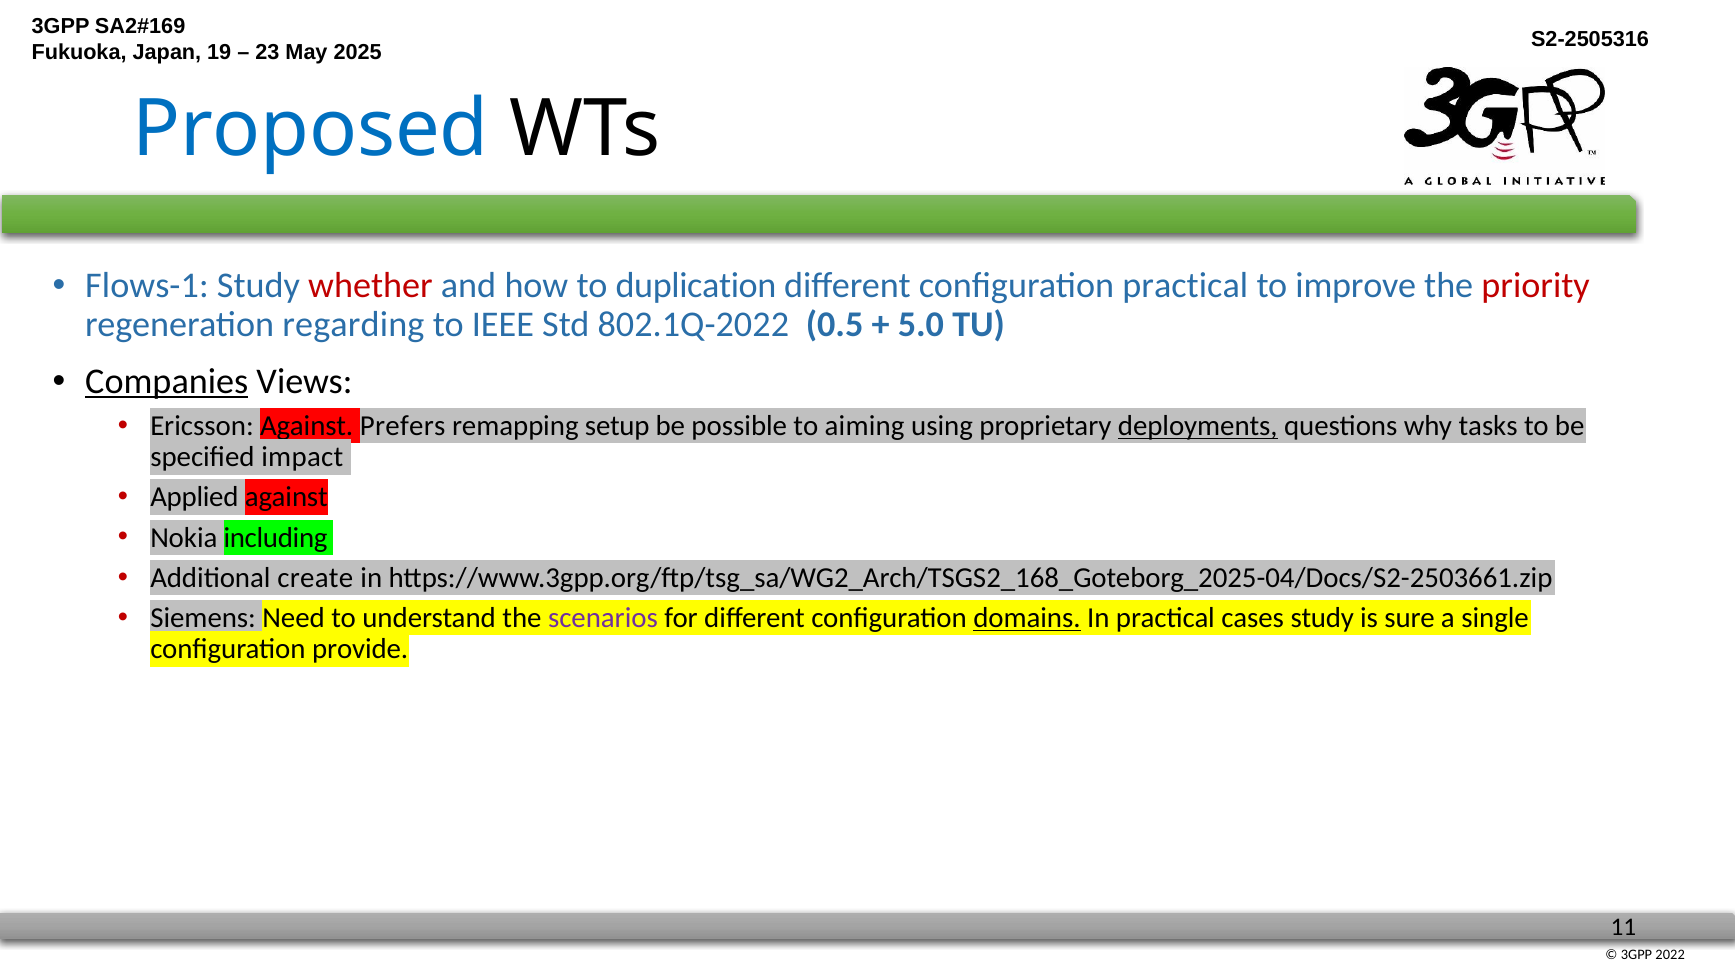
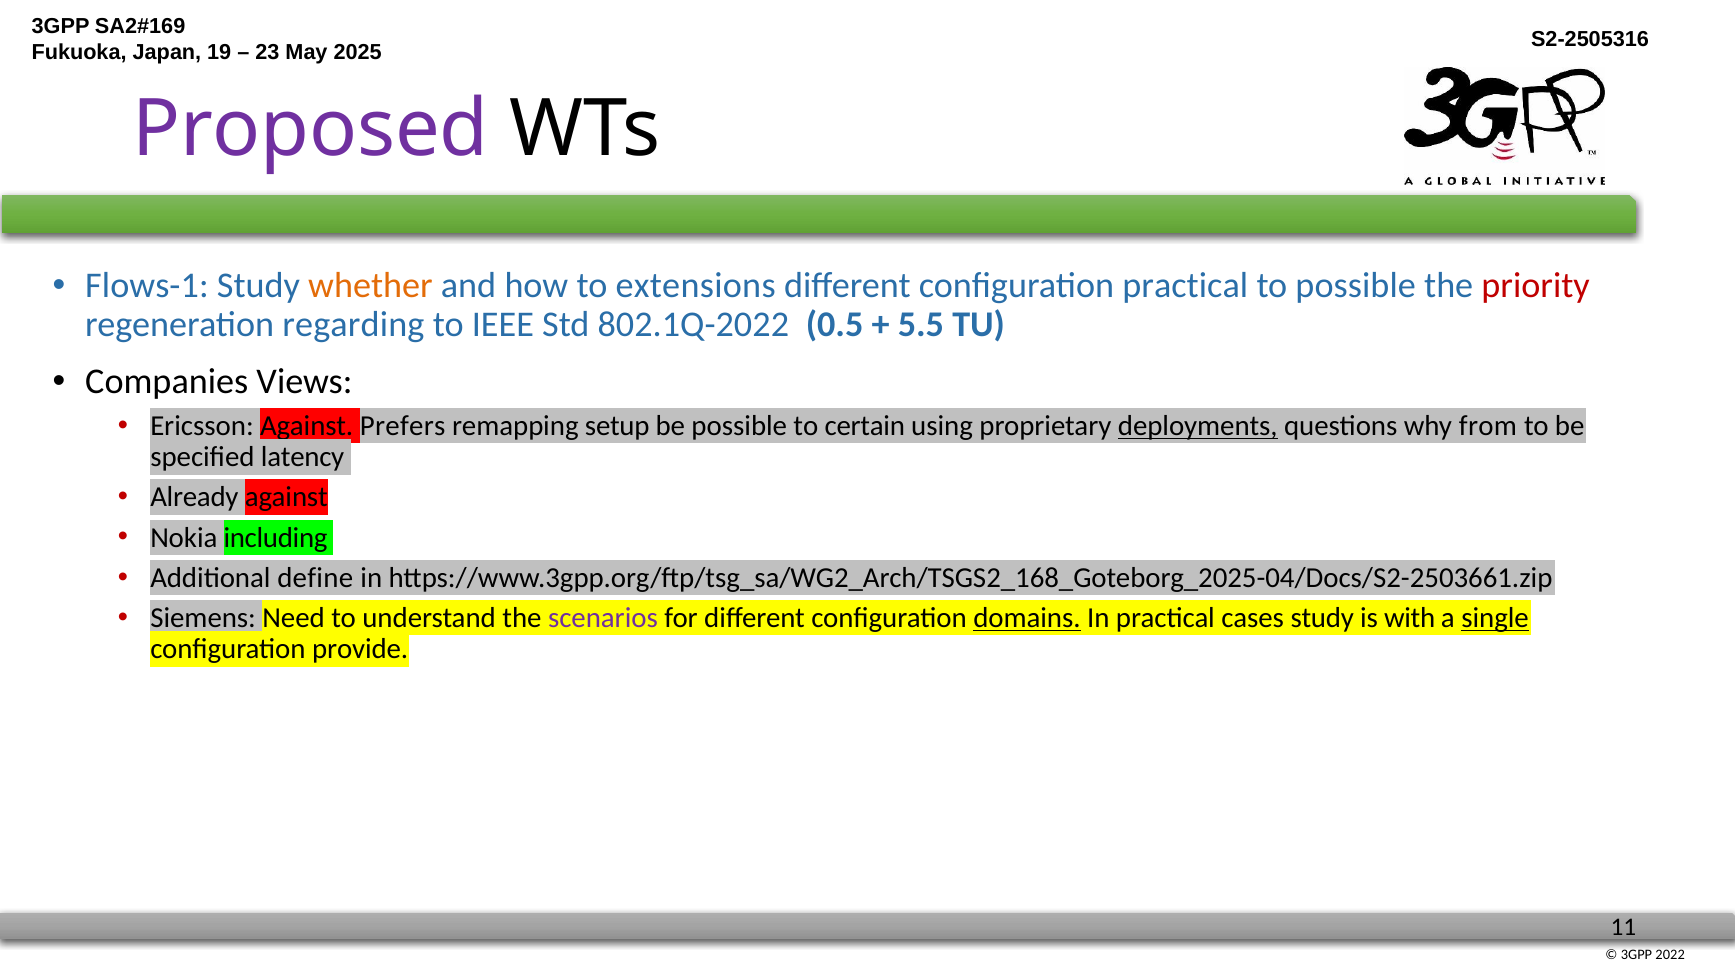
Proposed colour: blue -> purple
whether colour: red -> orange
duplication: duplication -> extensions
to improve: improve -> possible
5.0: 5.0 -> 5.5
Companies underline: present -> none
aiming: aiming -> certain
tasks: tasks -> from
impact: impact -> latency
Applied: Applied -> Already
create: create -> define
sure: sure -> with
single underline: none -> present
